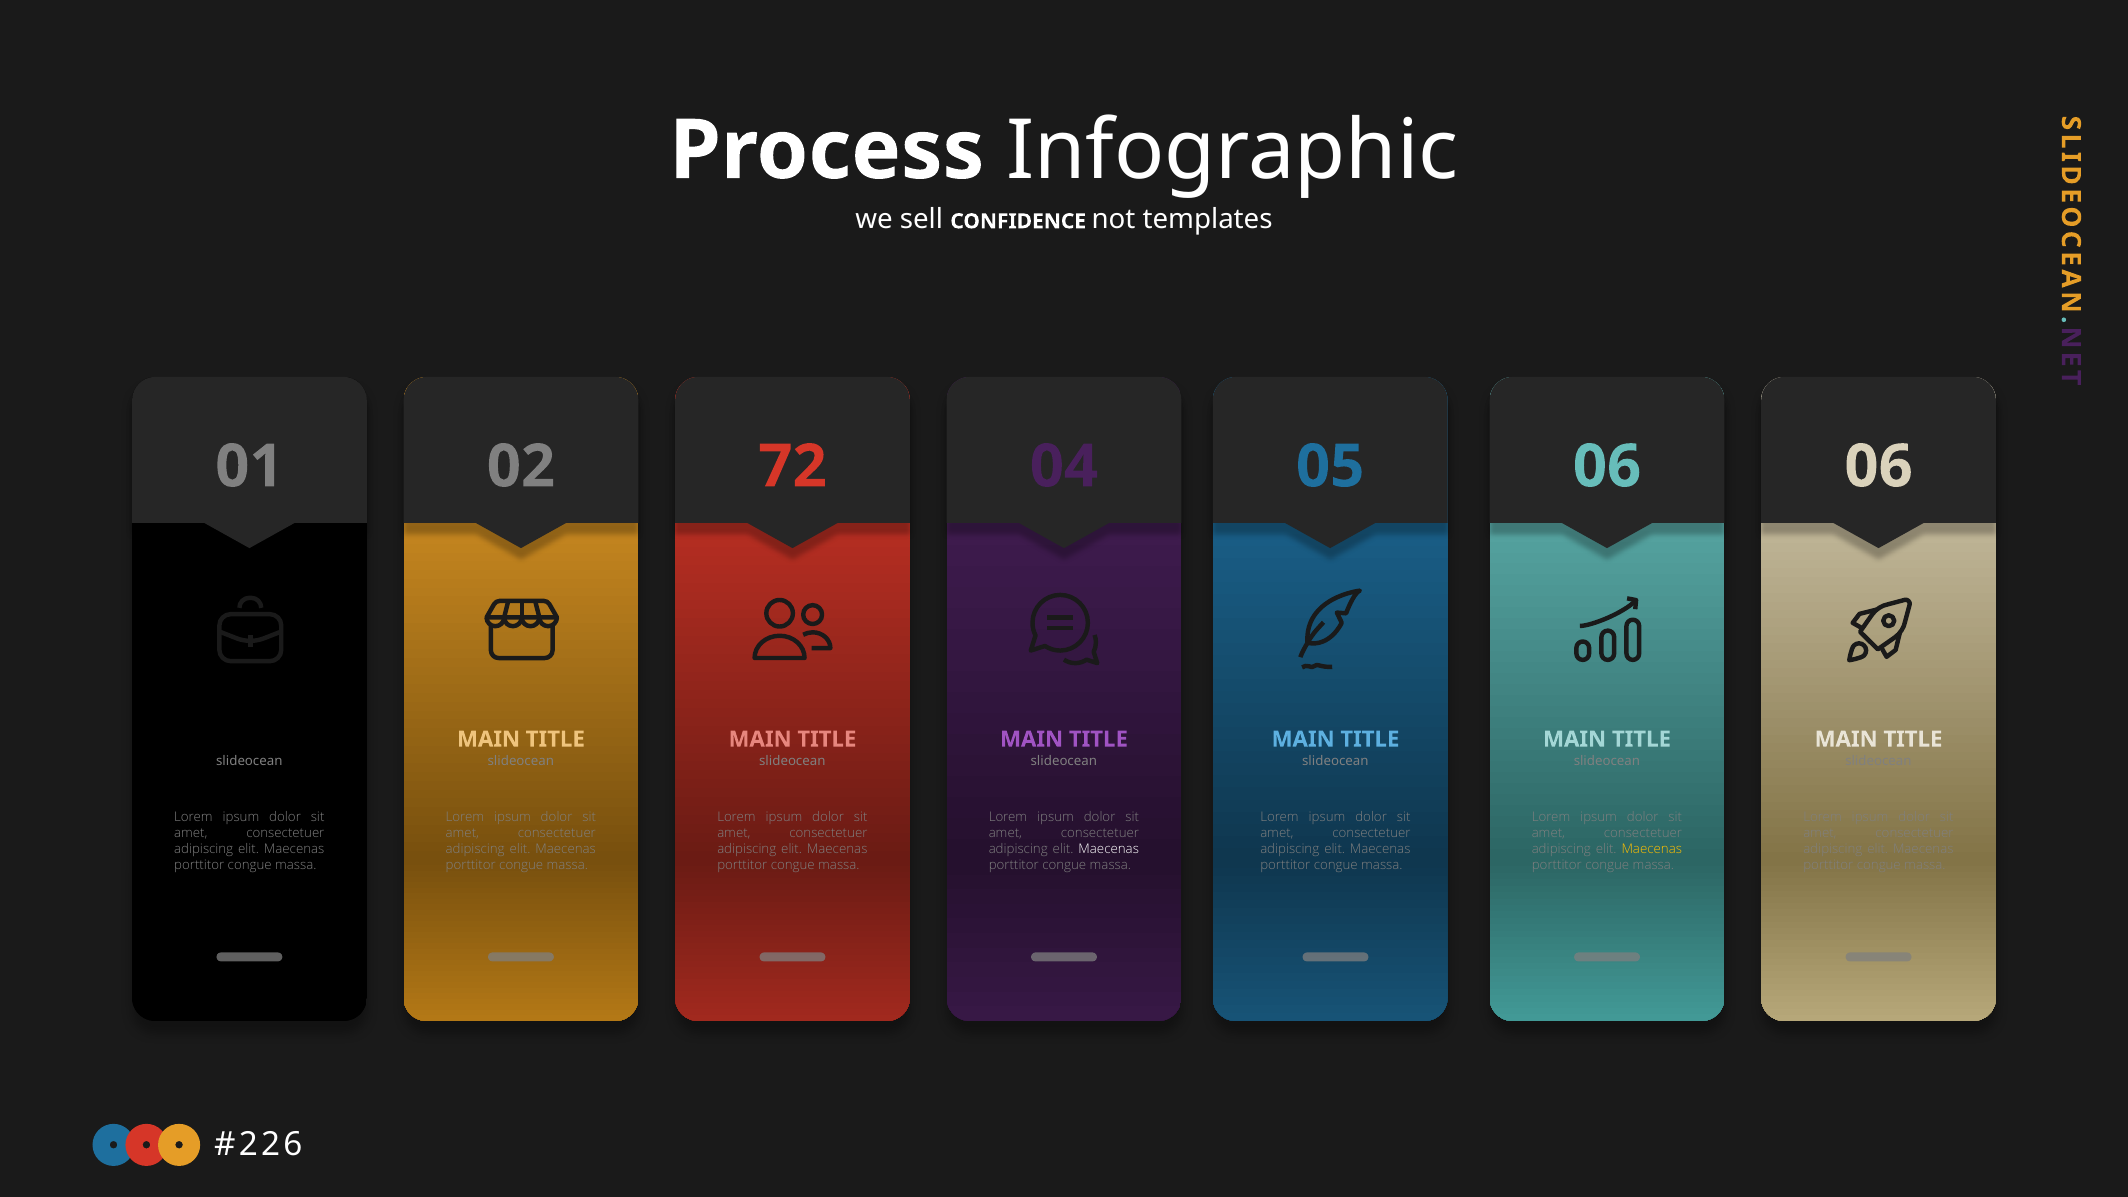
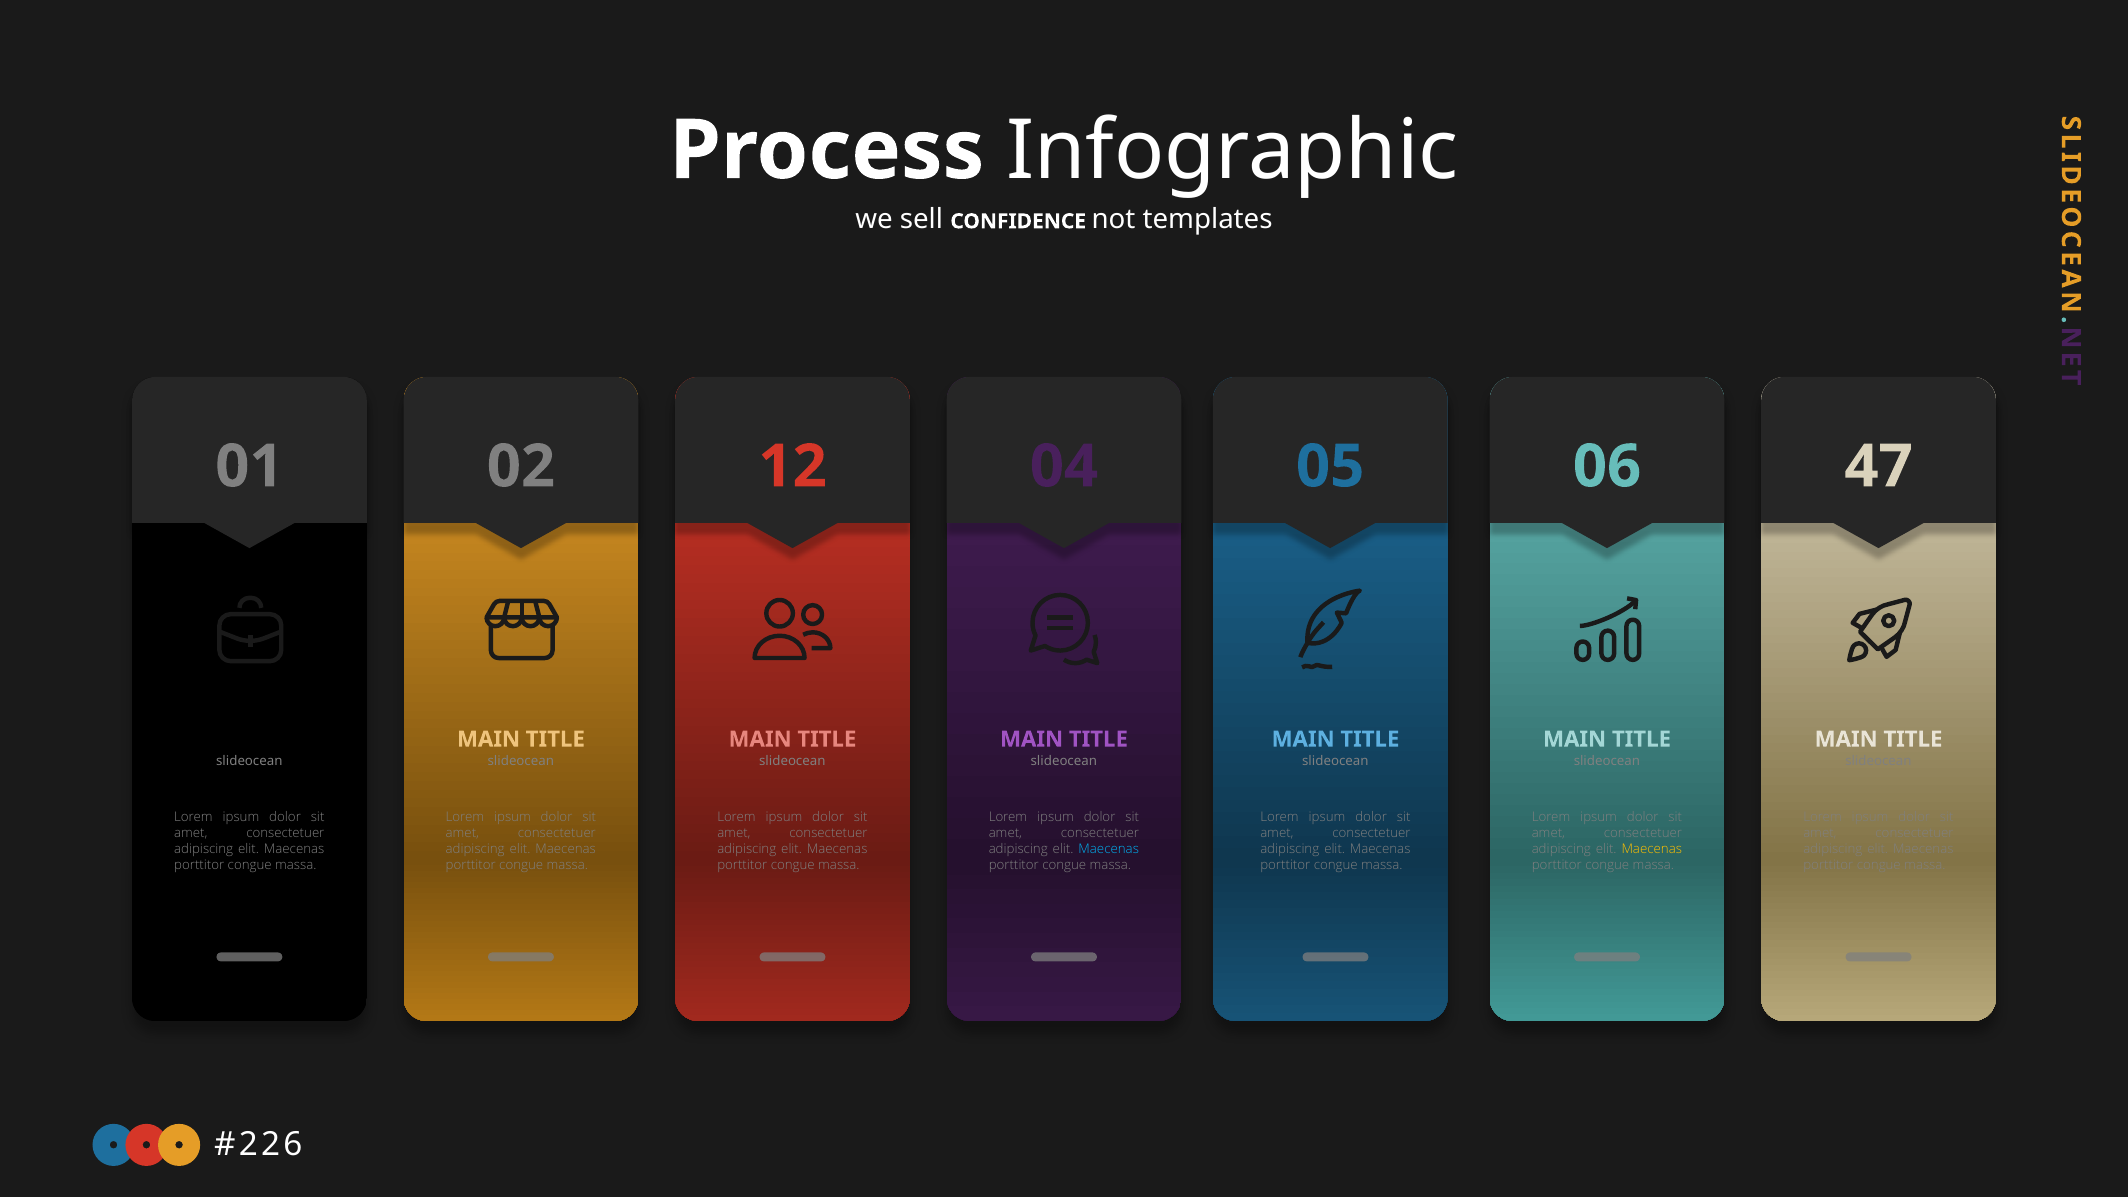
72: 72 -> 12
06 06: 06 -> 47
Maecenas at (1109, 849) colour: white -> light blue
